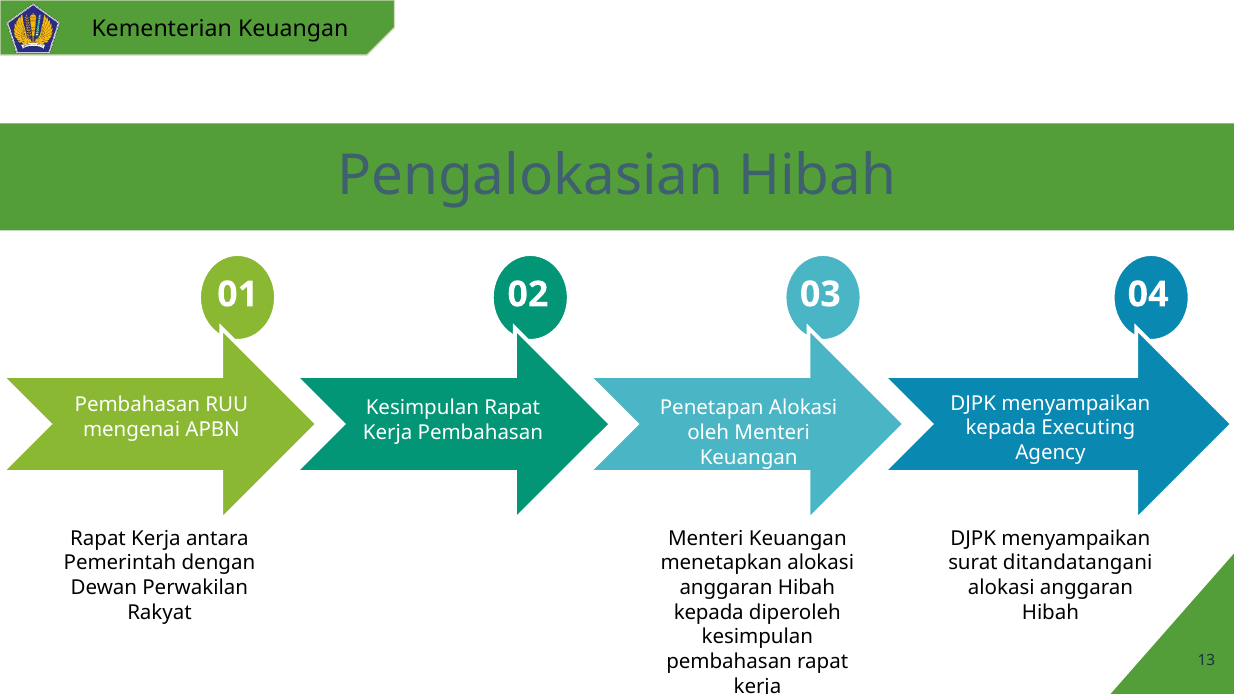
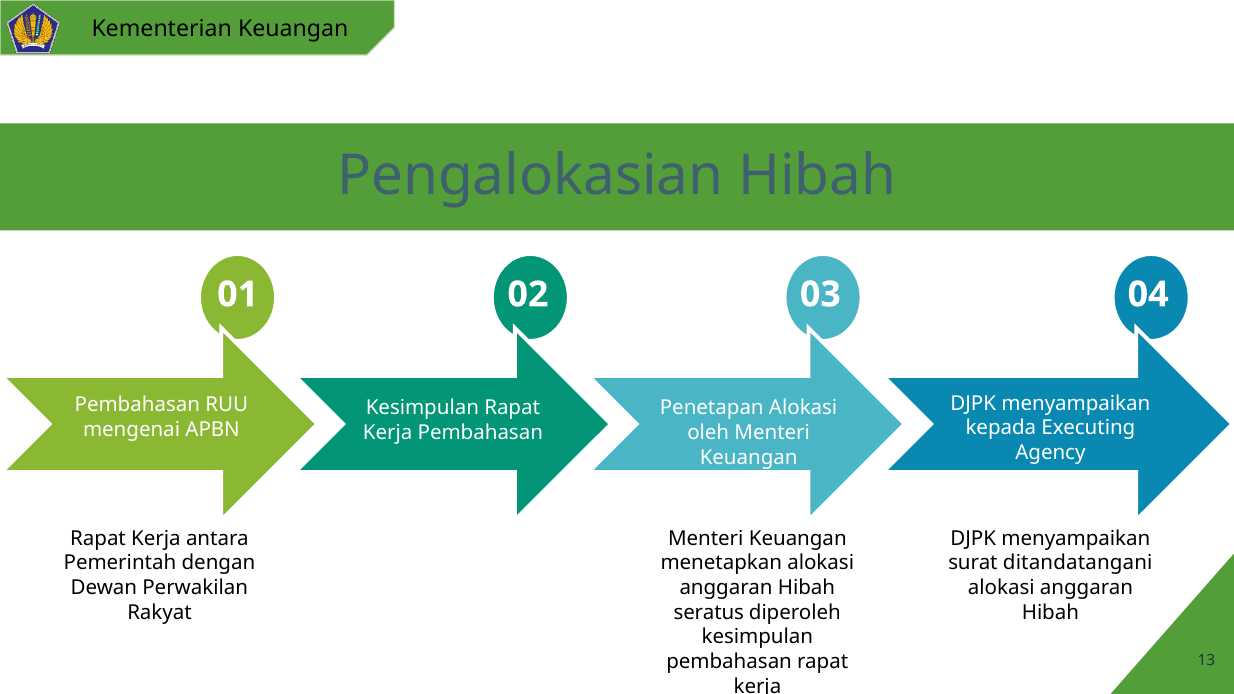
kepada at (709, 613): kepada -> seratus
